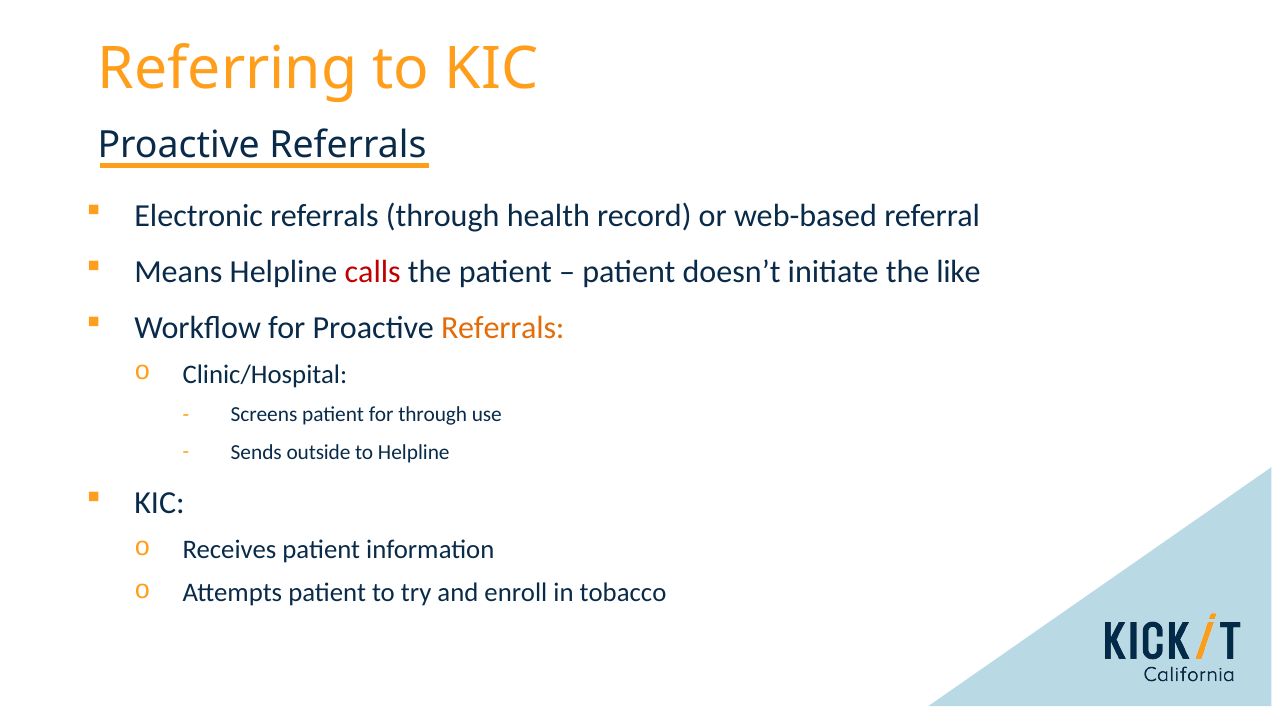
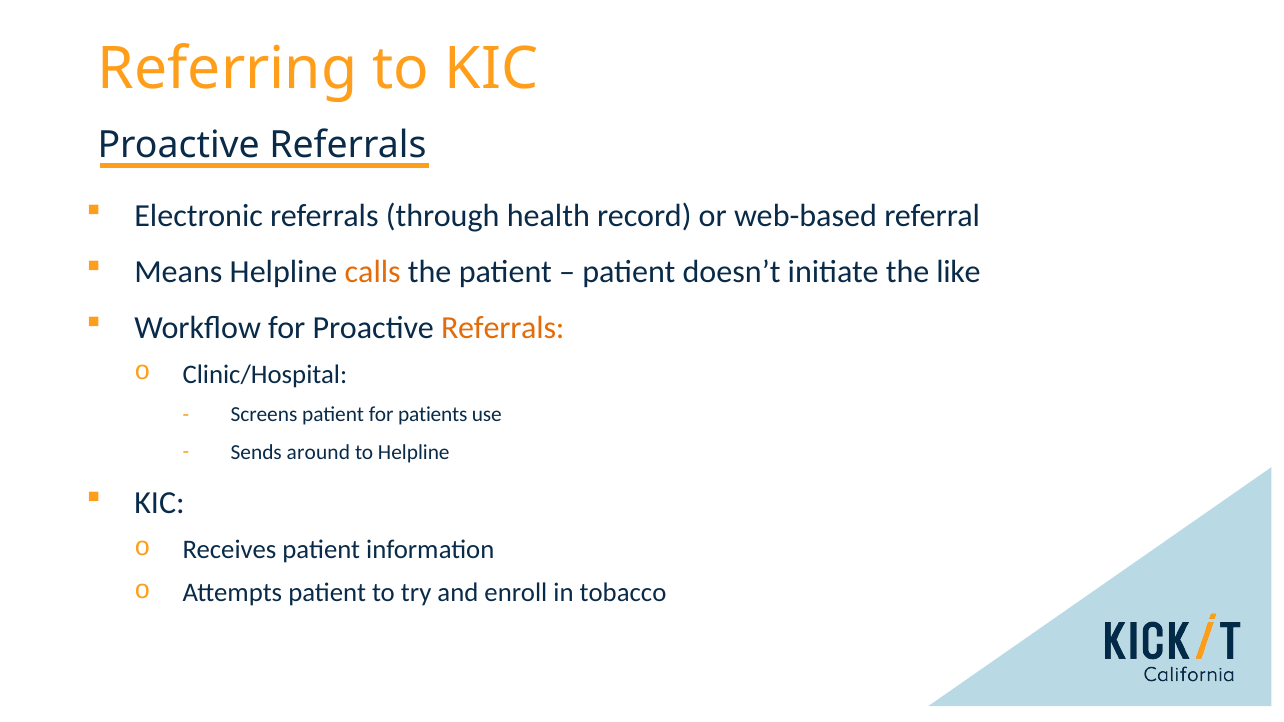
calls colour: red -> orange
for through: through -> patients
outside: outside -> around
